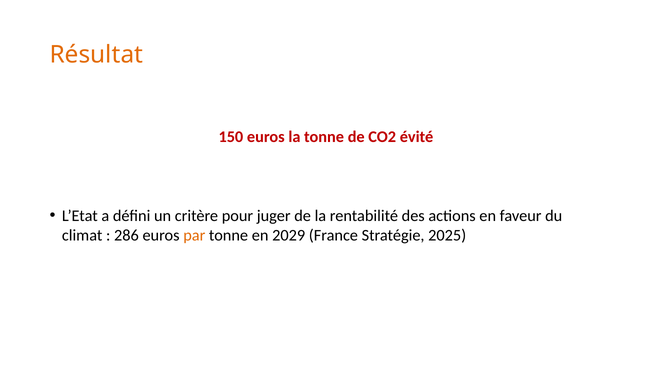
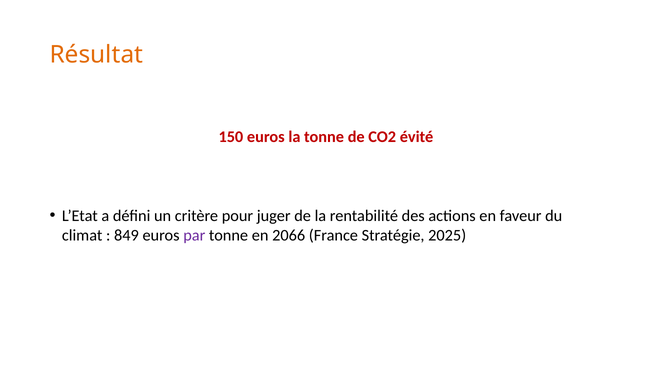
286: 286 -> 849
par colour: orange -> purple
2029: 2029 -> 2066
